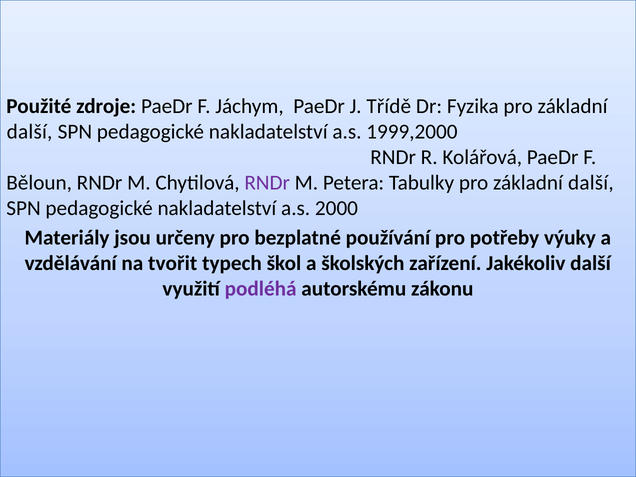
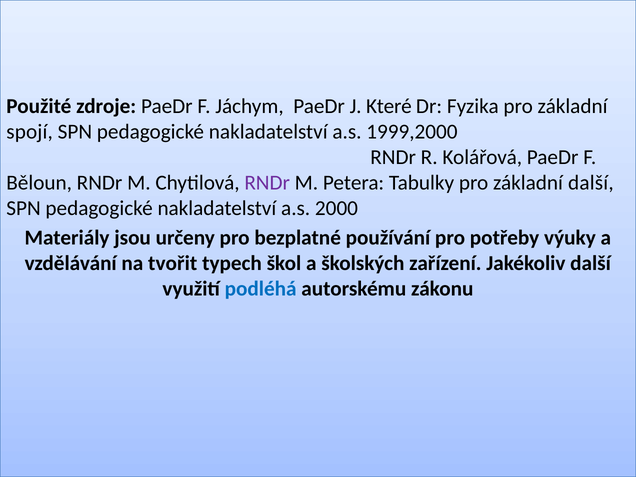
Třídě: Třídě -> Které
další at (30, 132): další -> spojí
podléhá colour: purple -> blue
